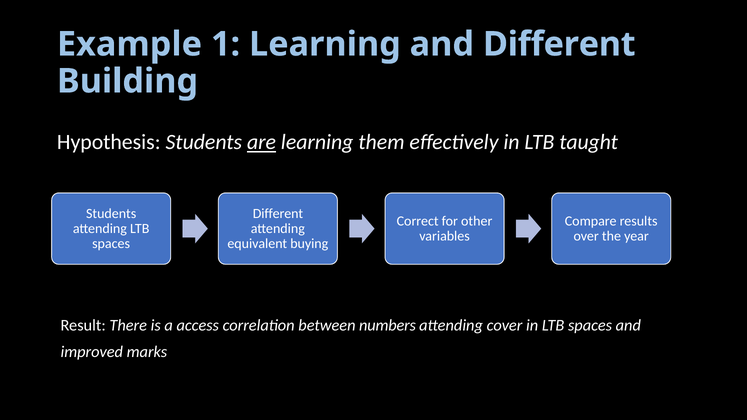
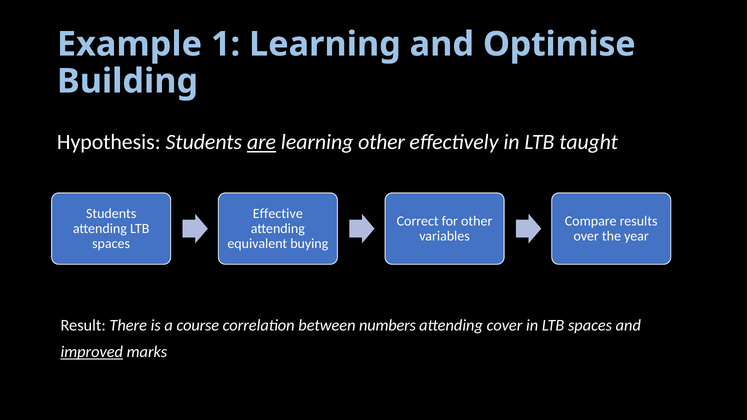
and Different: Different -> Optimise
learning them: them -> other
Different at (278, 213): Different -> Effective
access: access -> course
improved underline: none -> present
